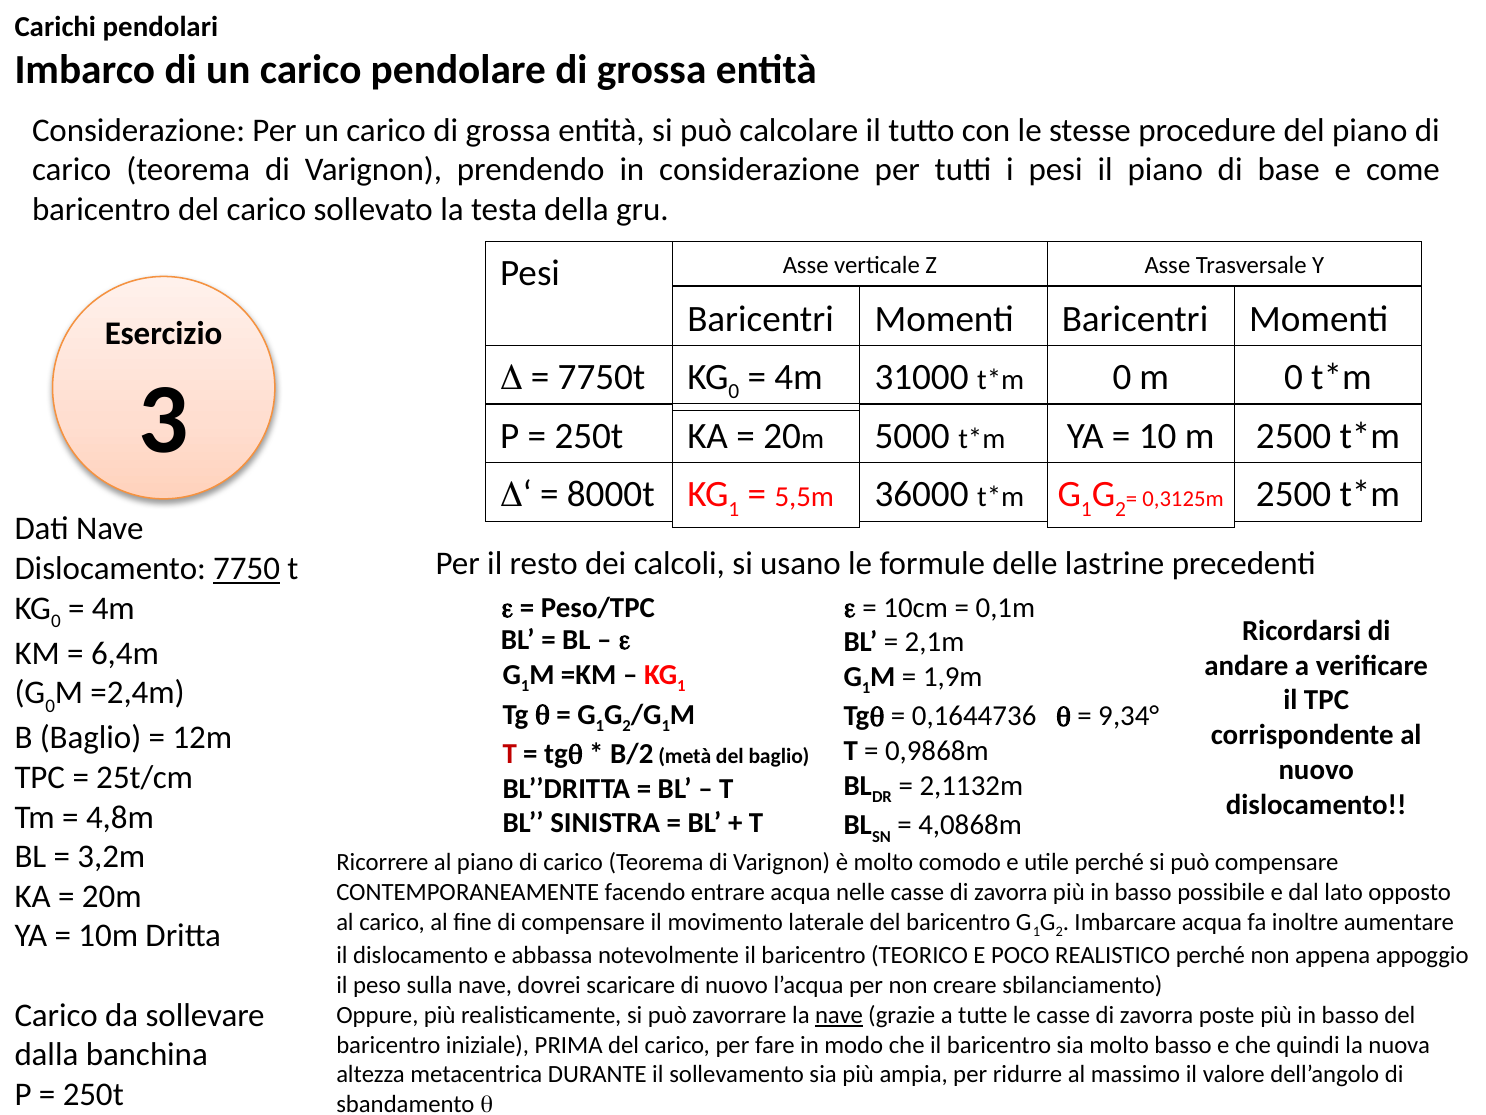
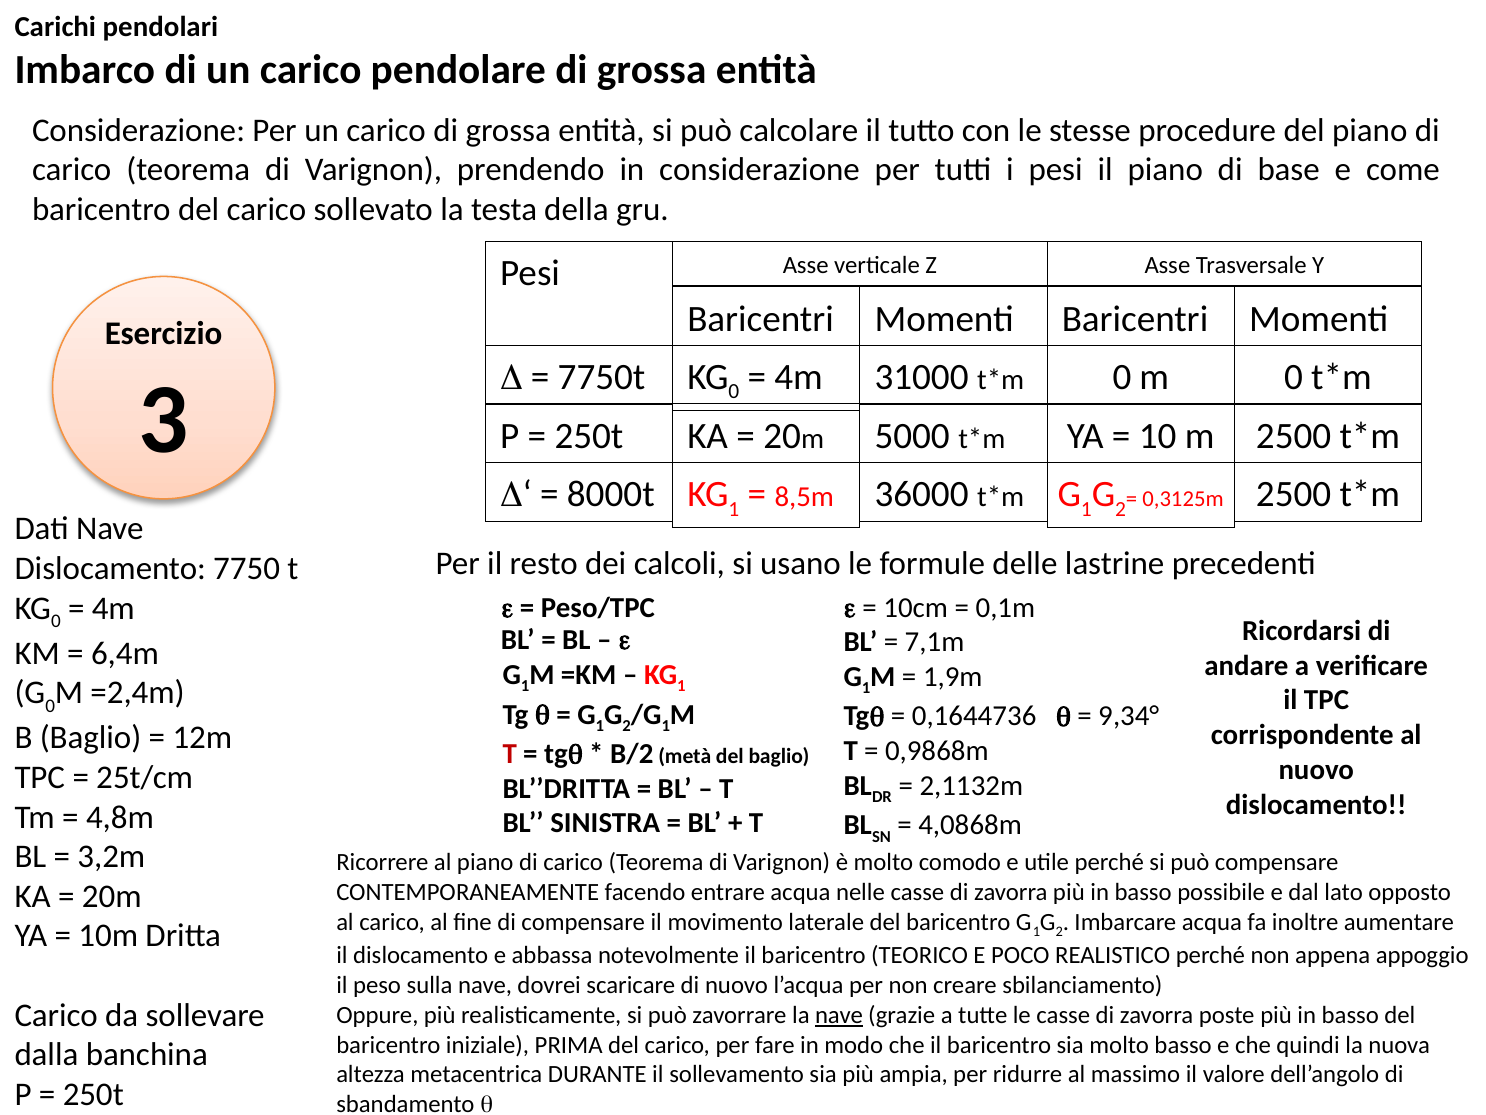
5,5m: 5,5m -> 8,5m
7750 underline: present -> none
2,1m: 2,1m -> 7,1m
